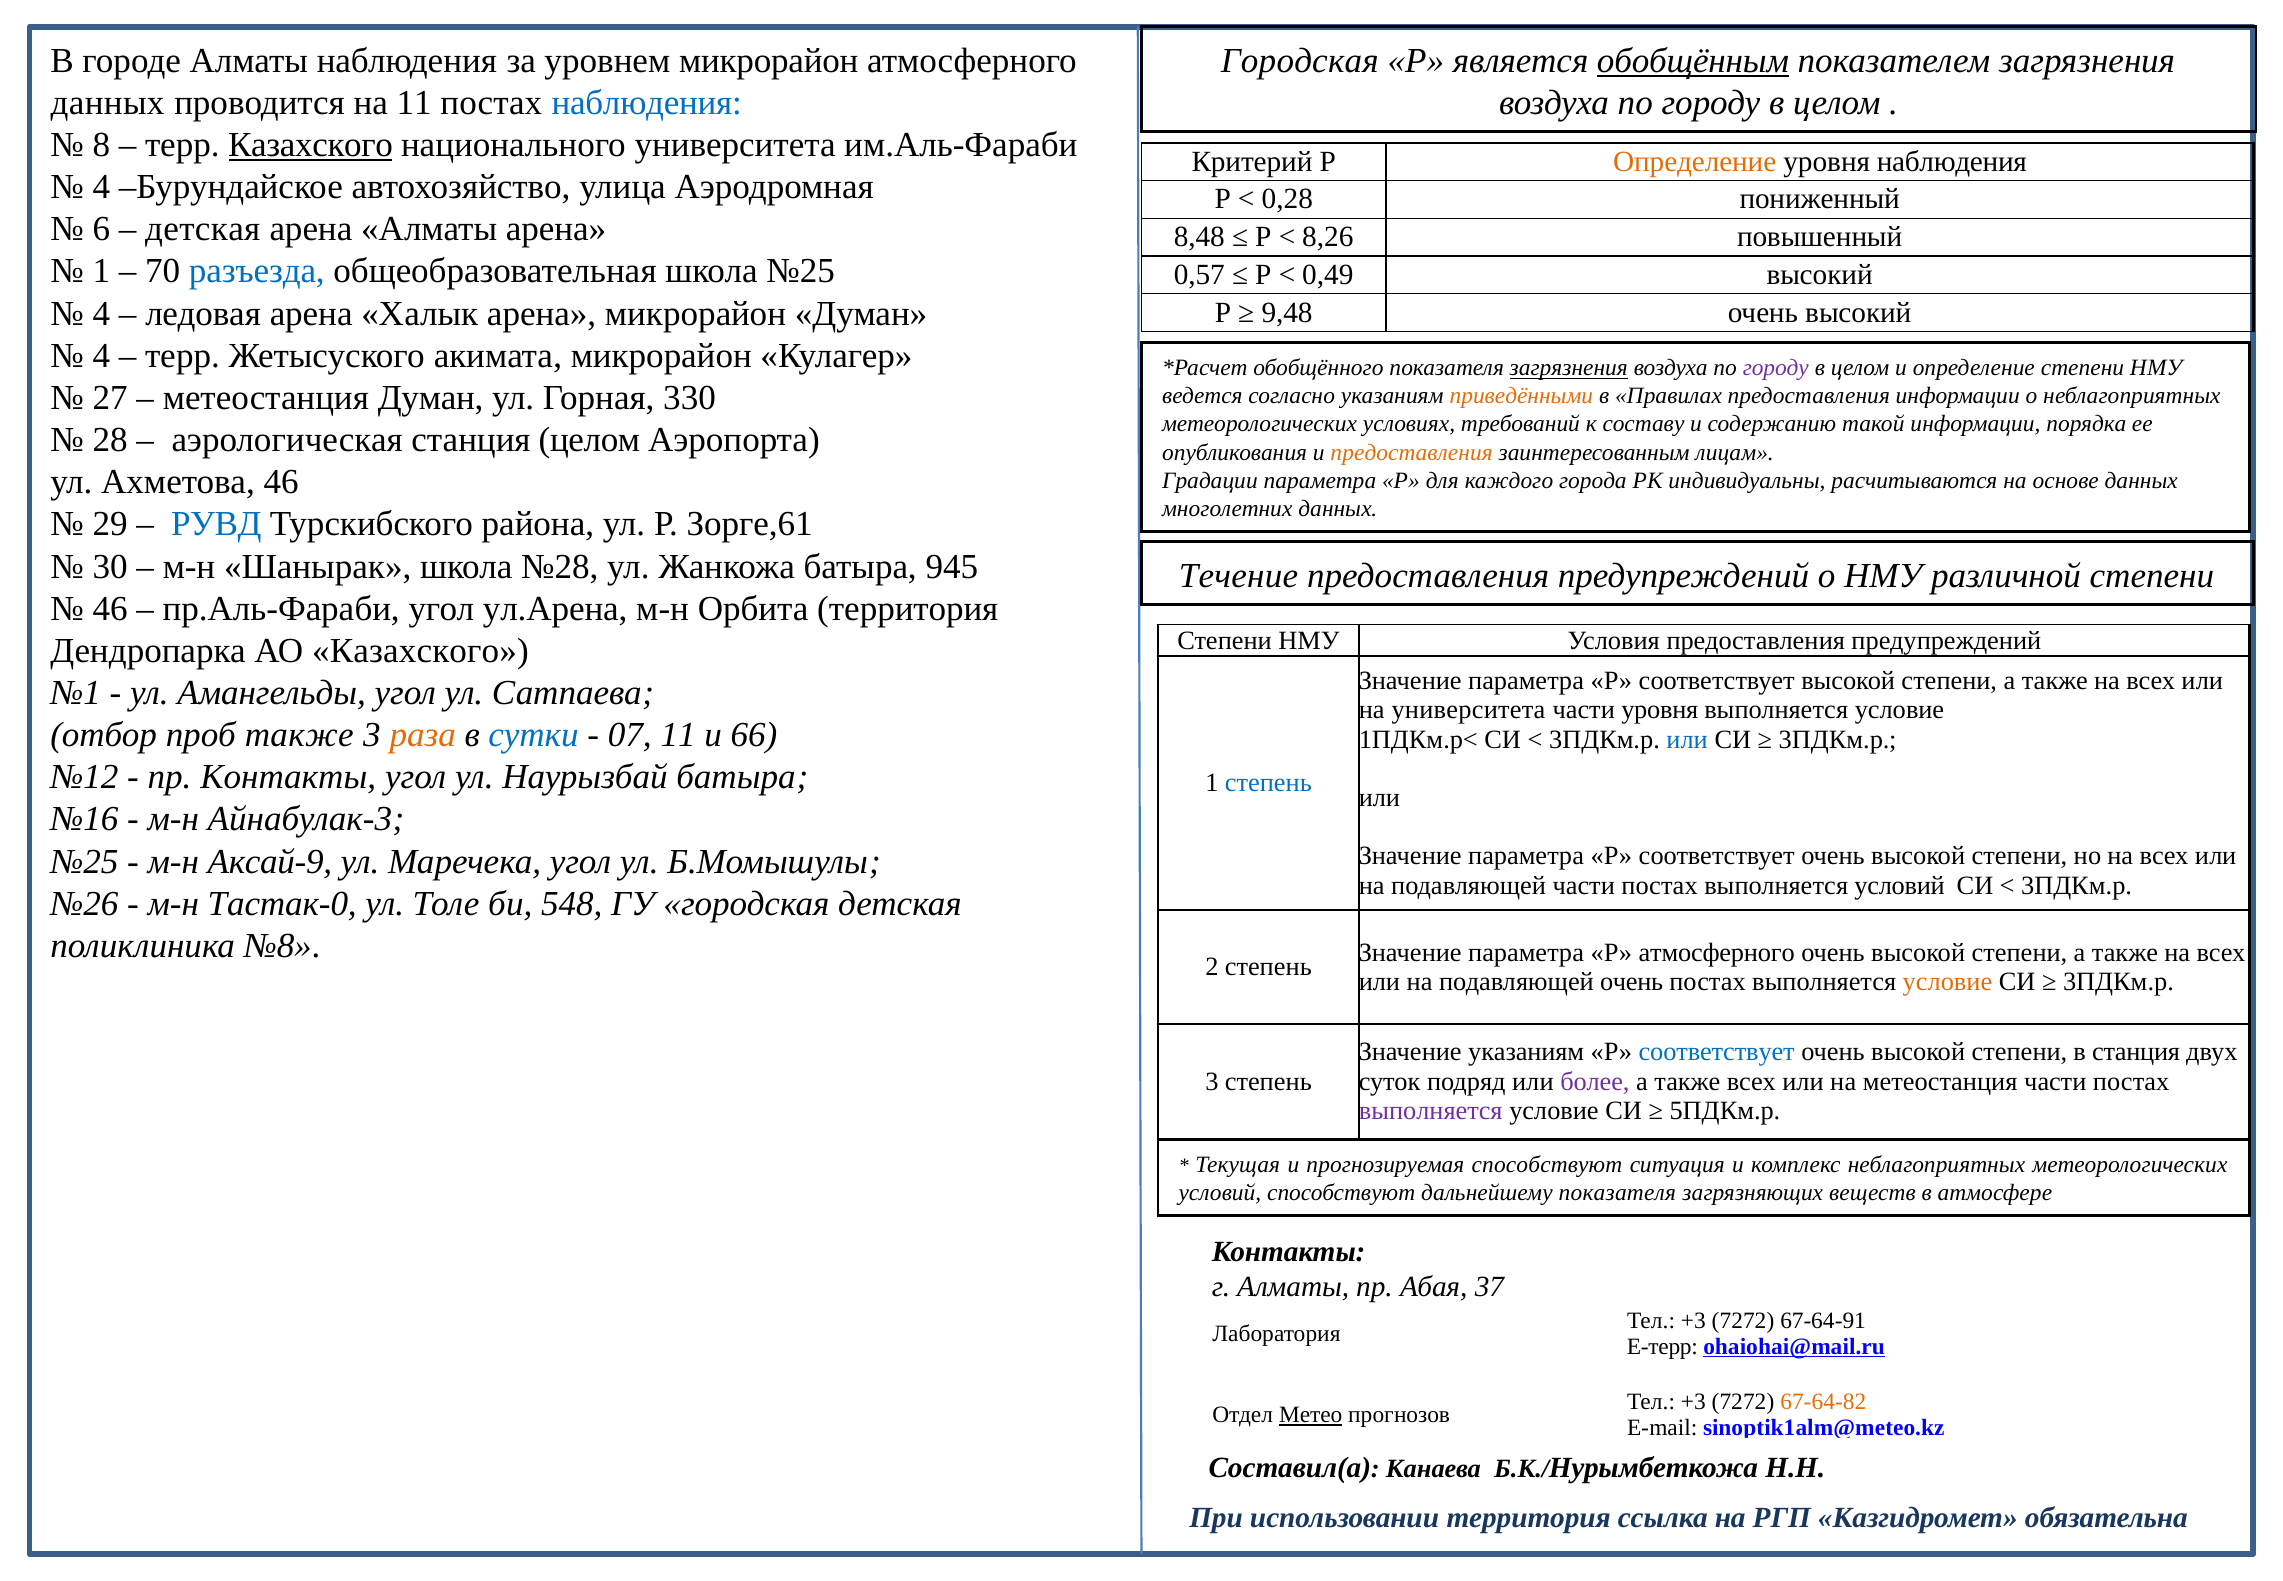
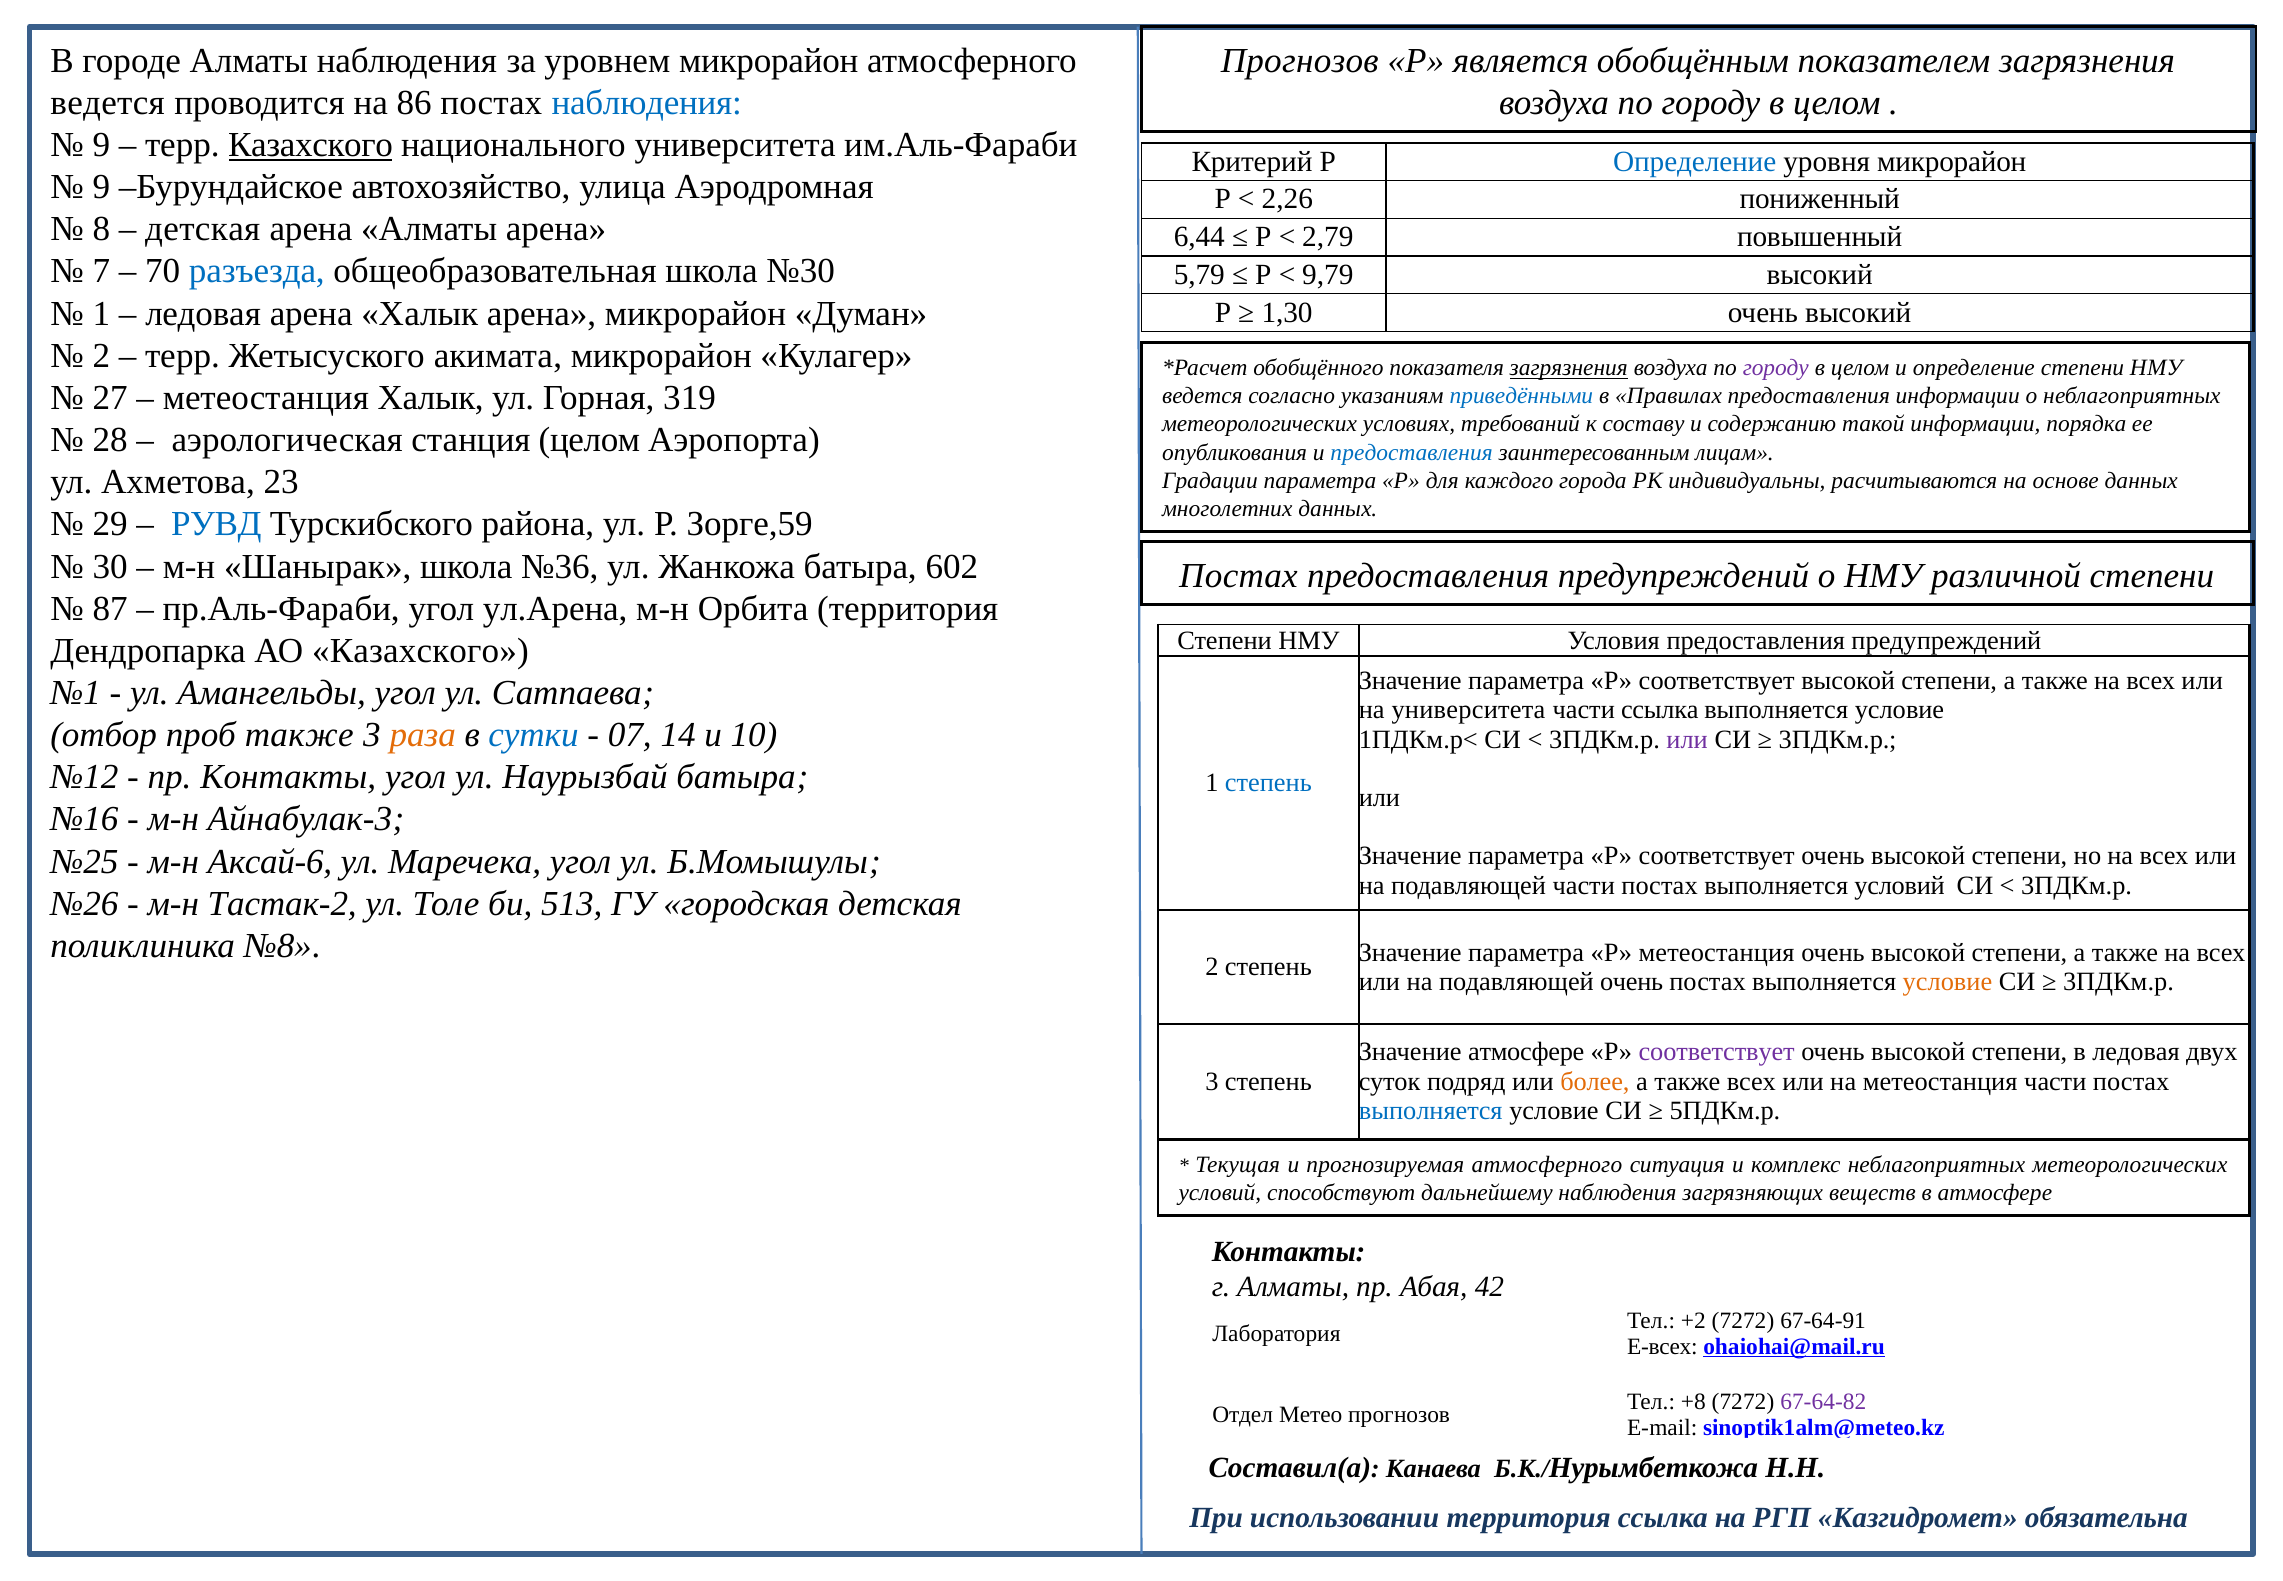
Городская at (1300, 61): Городская -> Прогнозов
обобщённым underline: present -> none
данных at (108, 103): данных -> ведется
на 11: 11 -> 86
8 at (101, 145): 8 -> 9
Определение at (1695, 162) colour: orange -> blue
уровня наблюдения: наблюдения -> микрорайон
4 at (101, 187): 4 -> 9
0,28: 0,28 -> 2,26
6: 6 -> 8
8,48: 8,48 -> 6,44
8,26: 8,26 -> 2,79
1 at (101, 271): 1 -> 7
школа №25: №25 -> №30
0,57: 0,57 -> 5,79
0,49: 0,49 -> 9,79
4 at (101, 313): 4 -> 1
9,48: 9,48 -> 1,30
4 at (101, 356): 4 -> 2
метеостанция Думан: Думан -> Халык
330: 330 -> 319
приведёнными colour: orange -> blue
предоставления at (1412, 452) colour: orange -> blue
Ахметова 46: 46 -> 23
Зорге,61: Зорге,61 -> Зорге,59
№28: №28 -> №36
945: 945 -> 602
Течение at (1239, 575): Течение -> Постах
46 at (110, 608): 46 -> 87
части уровня: уровня -> ссылка
07 11: 11 -> 14
66: 66 -> 10
или at (1687, 739) colour: blue -> purple
Аксай-9: Аксай-9 -> Аксай-6
Тастак-0: Тастак-0 -> Тастак-2
548: 548 -> 513
Р атмосферного: атмосферного -> метеостанция
Значение указаниям: указаниям -> атмосфере
соответствует at (1717, 1052) colour: blue -> purple
в станция: станция -> ледовая
более colour: purple -> orange
выполняется at (1431, 1110) colour: purple -> blue
прогнозируемая способствуют: способствуют -> атмосферного
дальнейшему показателя: показателя -> наблюдения
37: 37 -> 42
+3 at (1693, 1320): +3 -> +2
E-терр: E-терр -> E-всех
+3 at (1693, 1402): +3 -> +8
67-64-82 colour: orange -> purple
Метео underline: present -> none
